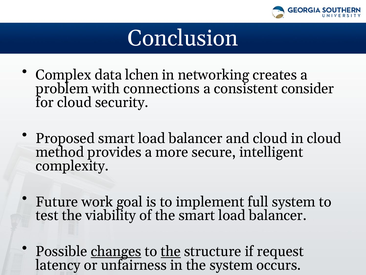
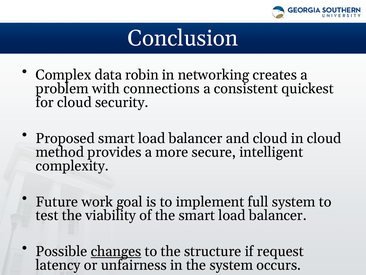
lchen: lchen -> robin
consider: consider -> quickest
the at (171, 251) underline: present -> none
